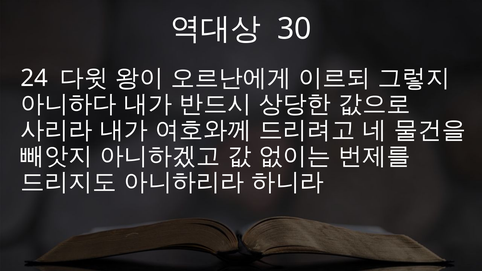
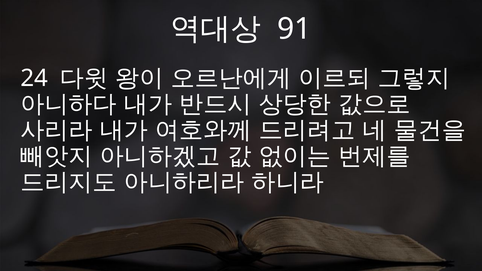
30: 30 -> 91
